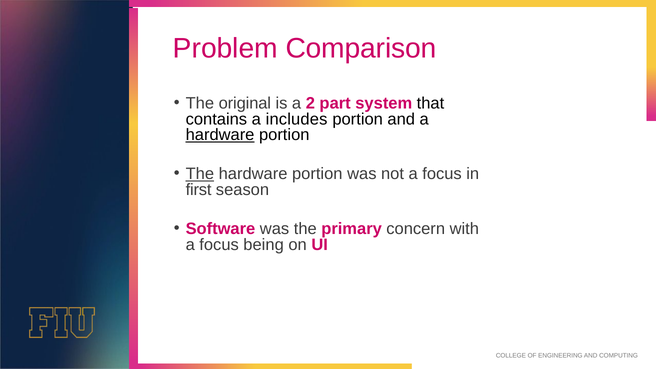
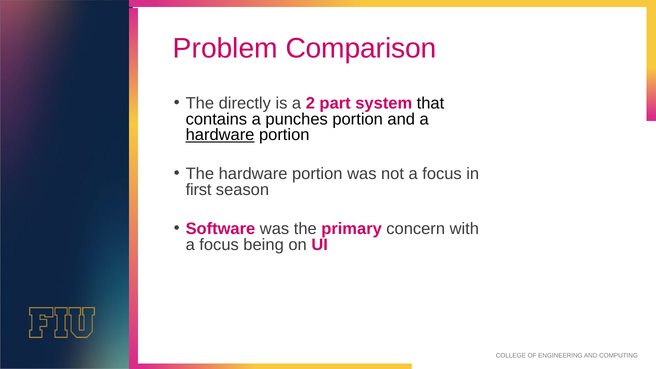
original: original -> directly
includes: includes -> punches
The at (200, 174) underline: present -> none
